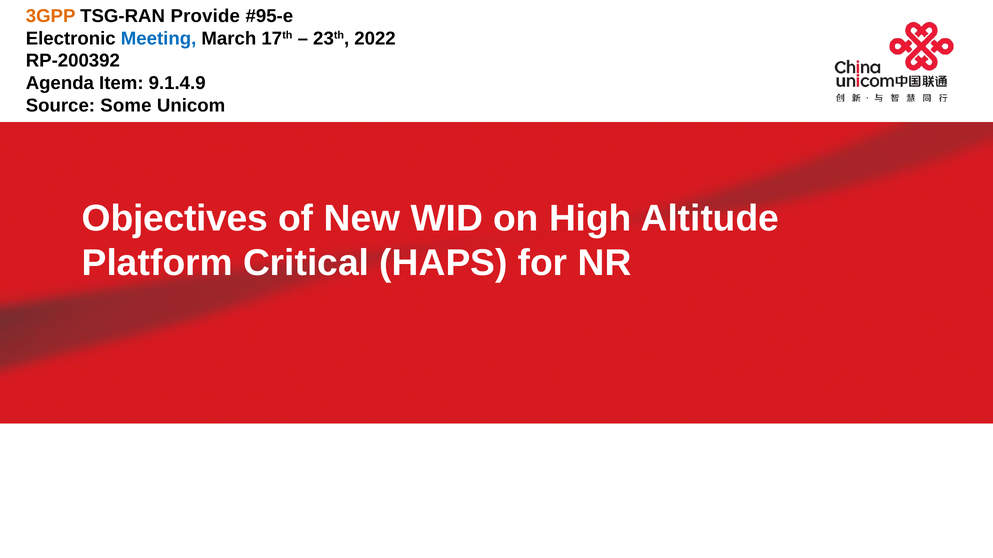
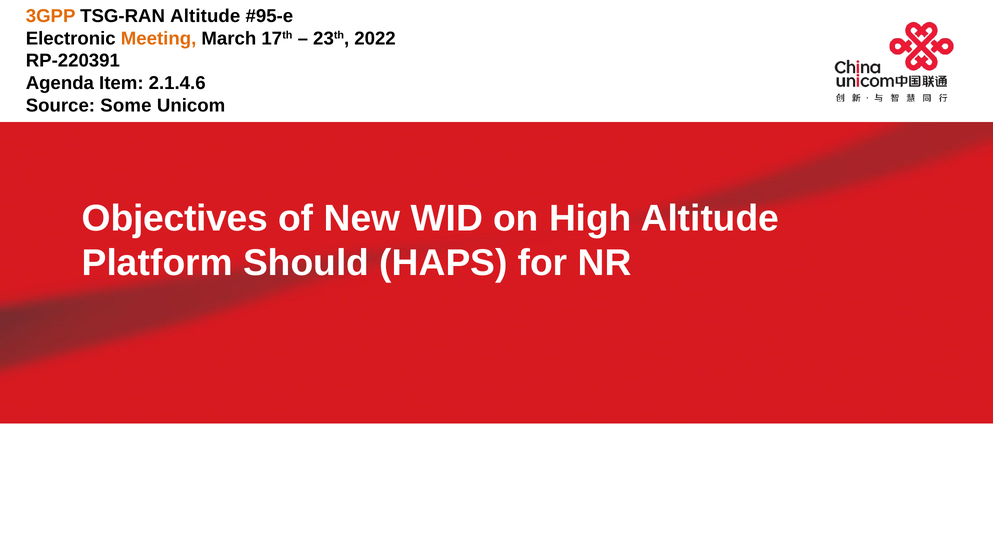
TSG-RAN Provide: Provide -> Altitude
Meeting colour: blue -> orange
RP-200392: RP-200392 -> RP-220391
9.1.4.9: 9.1.4.9 -> 2.1.4.6
Critical: Critical -> Should
